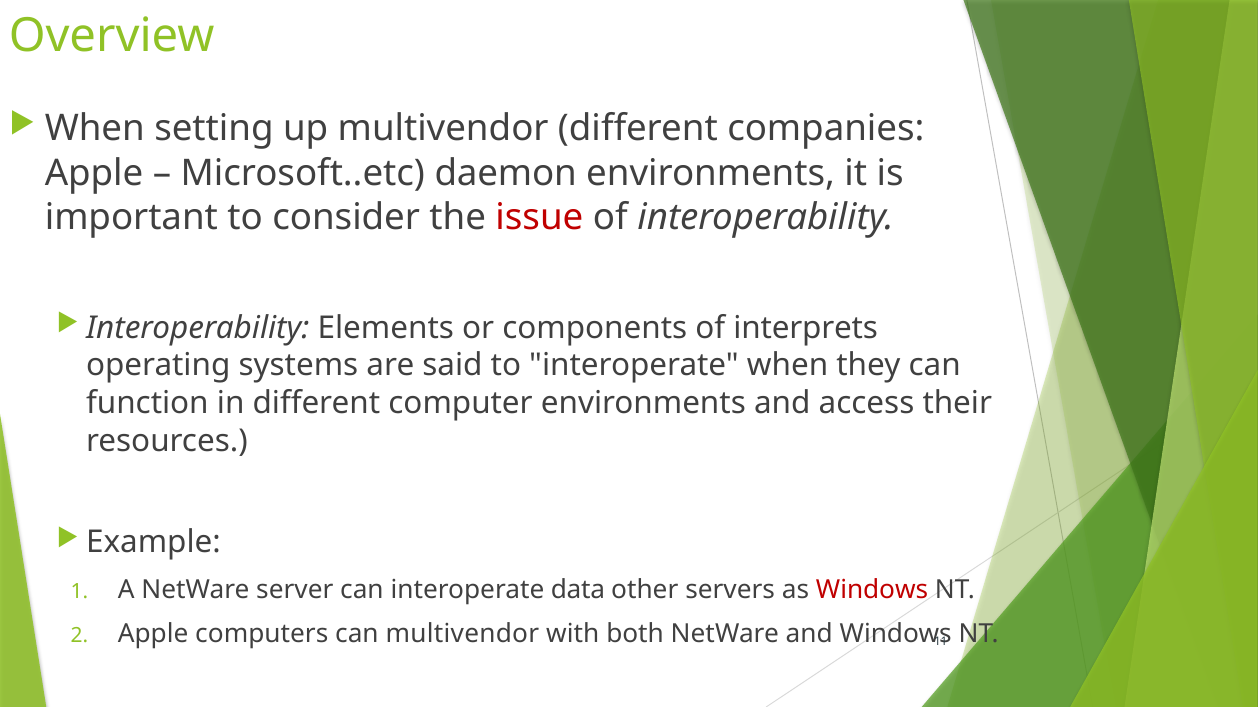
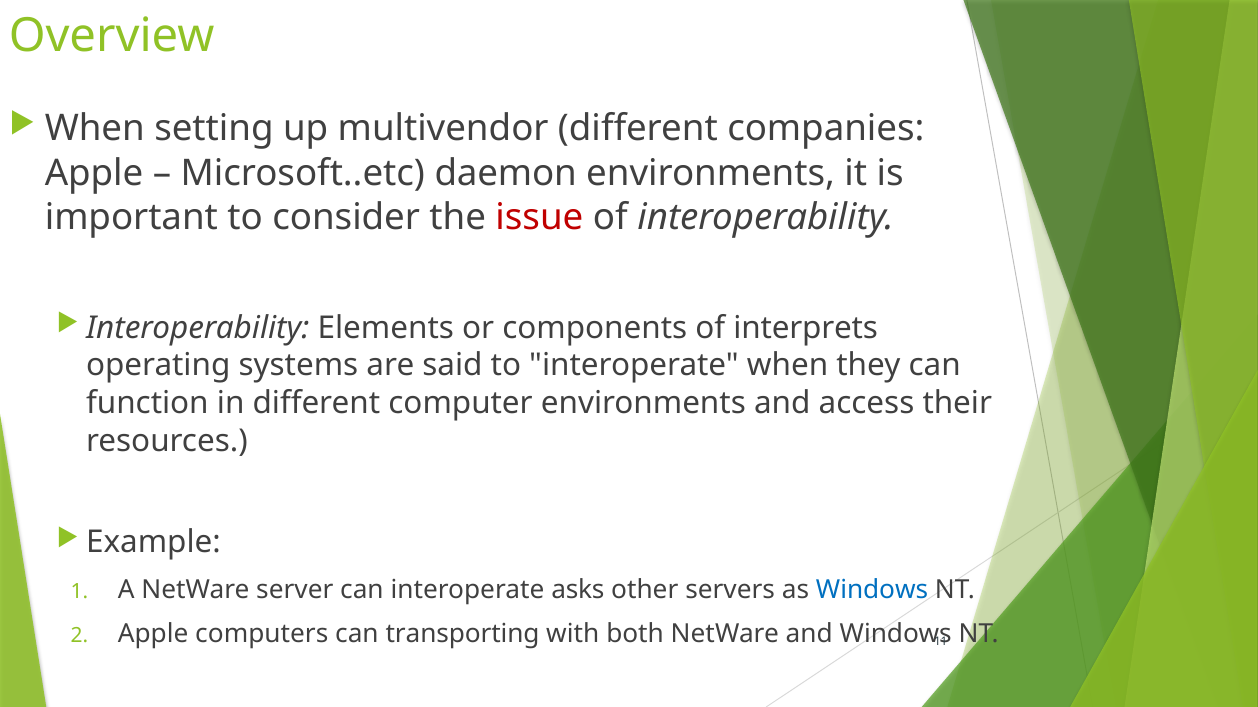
data: data -> asks
Windows at (872, 590) colour: red -> blue
can multivendor: multivendor -> transporting
